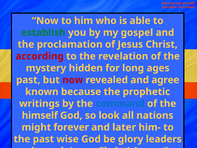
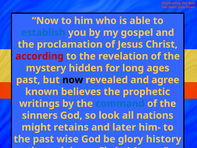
establish colour: green -> blue
now at (73, 80) colour: red -> black
because: because -> believes
himself: himself -> sinners
forever: forever -> retains
leaders: leaders -> history
